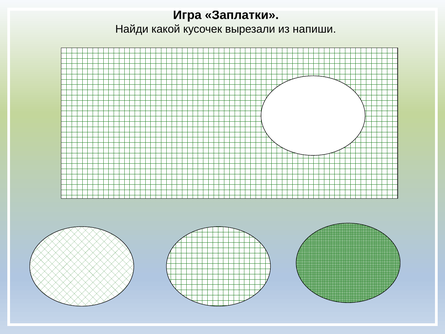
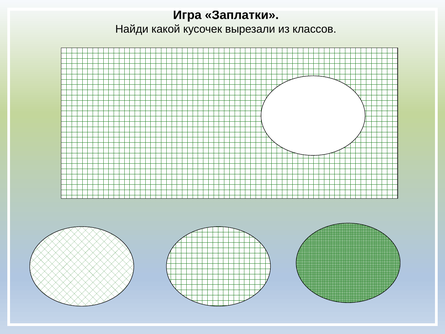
напиши: напиши -> классов
